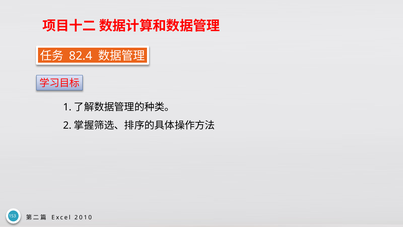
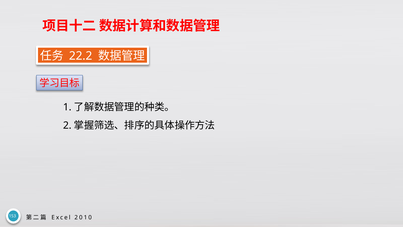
82.4: 82.4 -> 22.2
